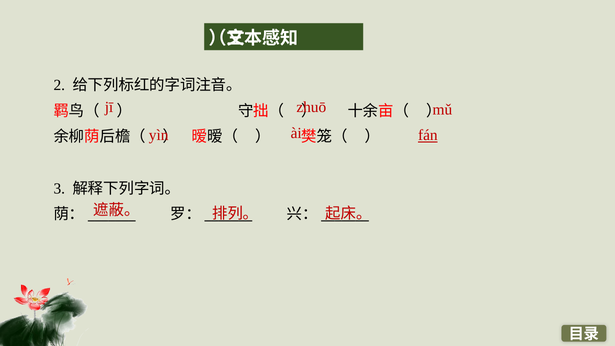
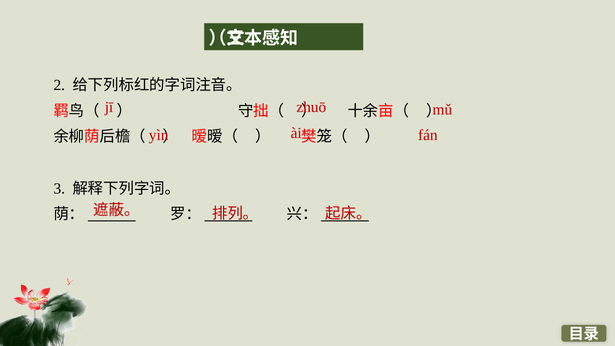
fán underline: present -> none
